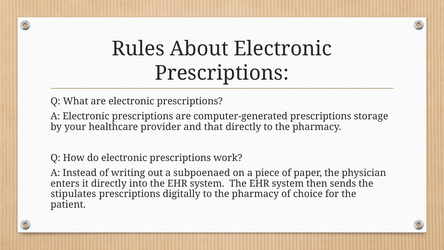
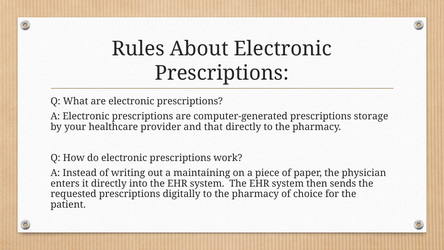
subpoenaed: subpoenaed -> maintaining
stipulates: stipulates -> requested
